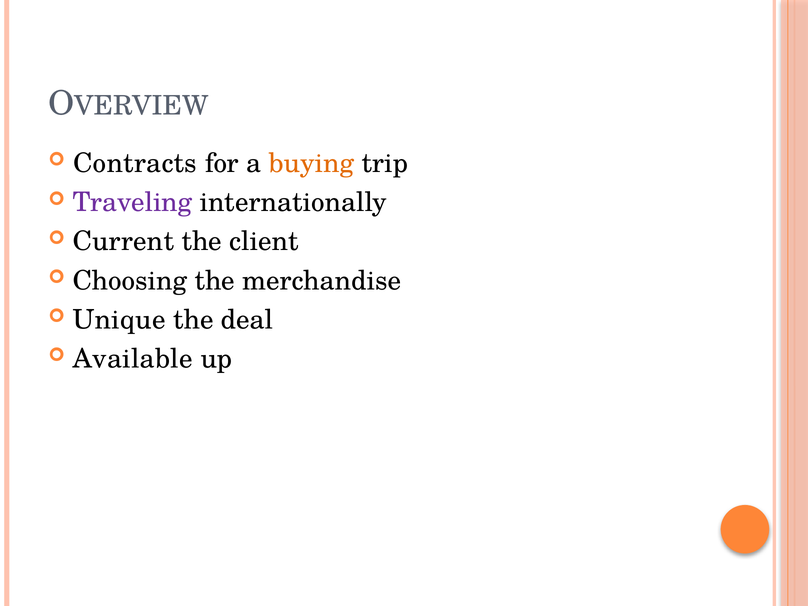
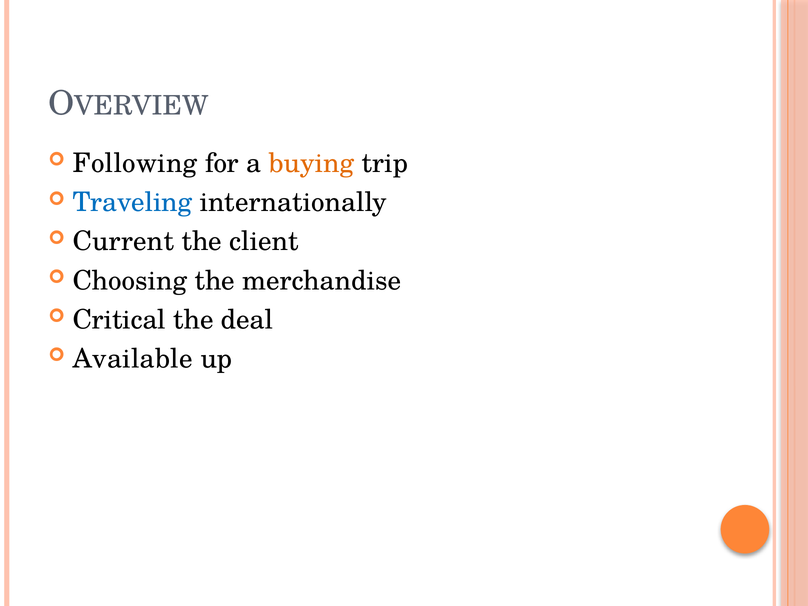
Contracts: Contracts -> Following
Traveling colour: purple -> blue
Unique: Unique -> Critical
